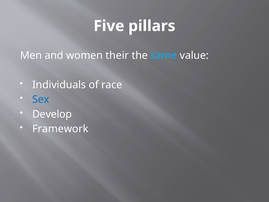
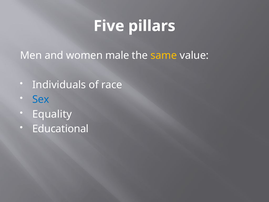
their: their -> male
same colour: light blue -> yellow
Develop: Develop -> Equality
Framework: Framework -> Educational
